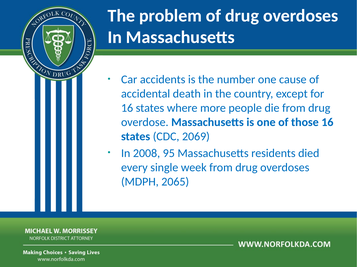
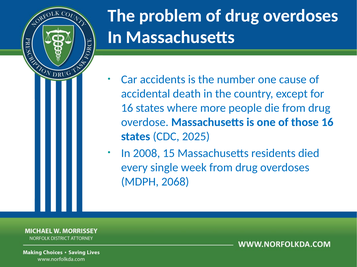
2069: 2069 -> 2025
95: 95 -> 15
2065: 2065 -> 2068
